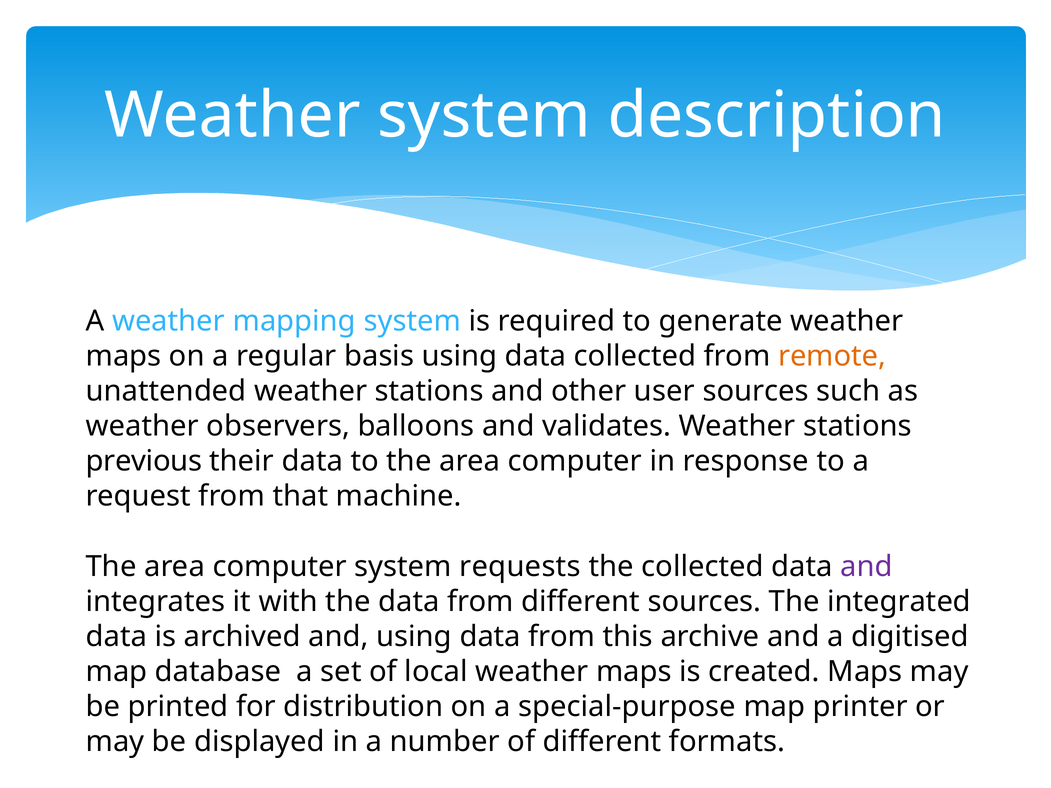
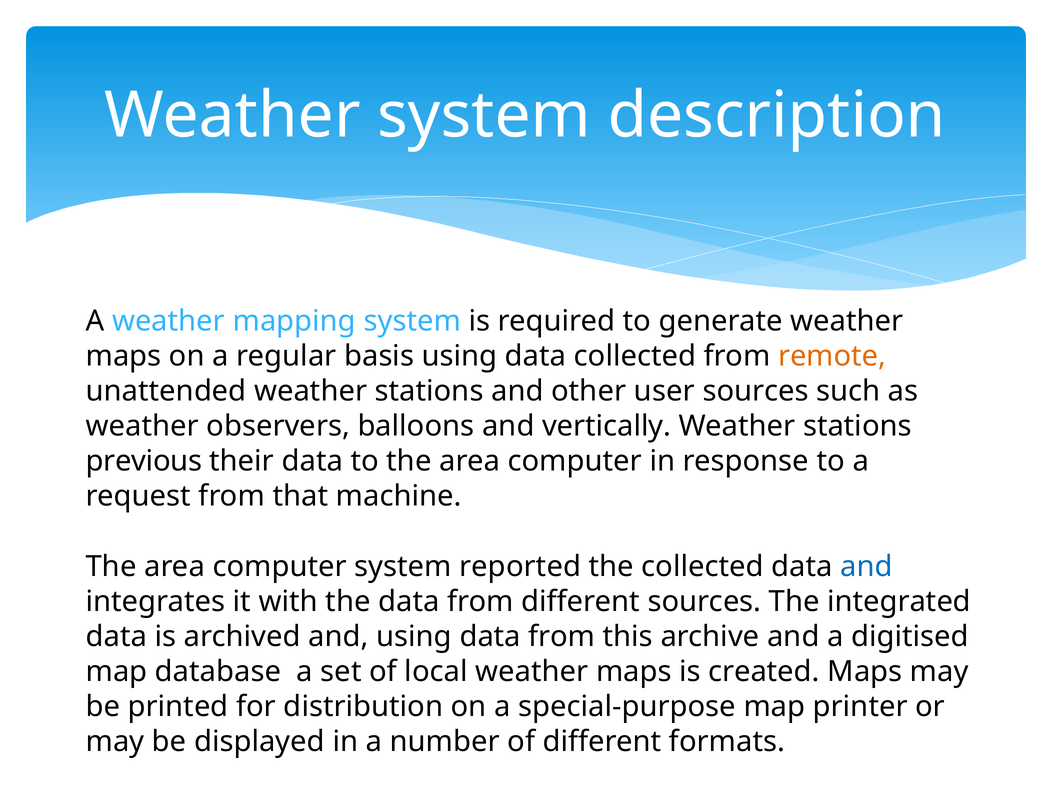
validates: validates -> vertically
requests: requests -> reported
and at (867, 567) colour: purple -> blue
